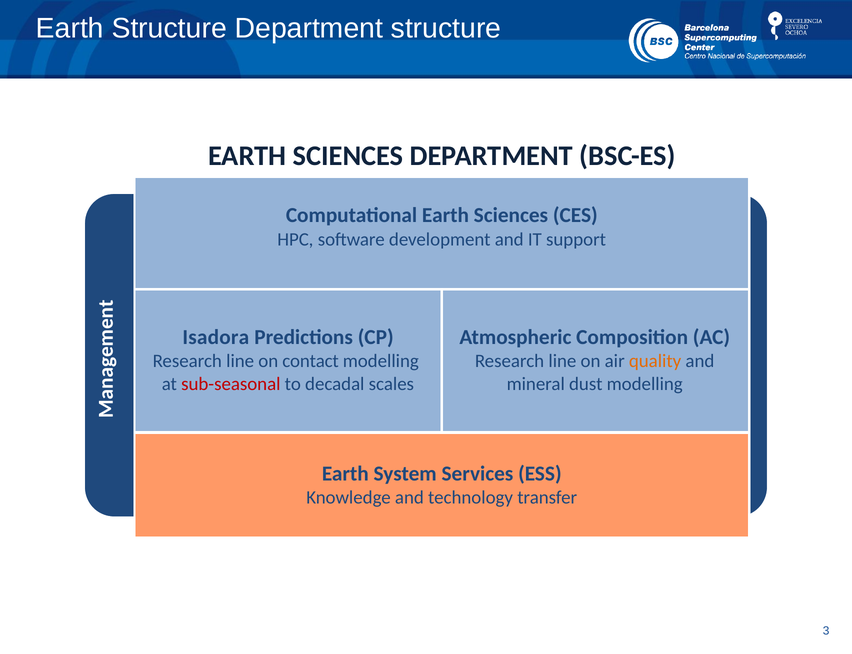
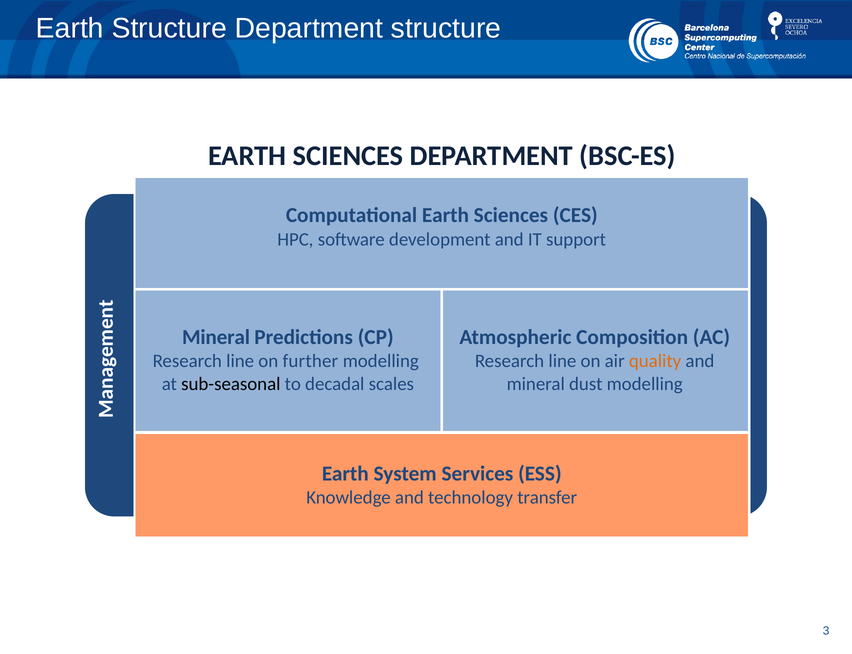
Isadora at (216, 337): Isadora -> Mineral
contact: contact -> further
sub-seasonal colour: red -> black
